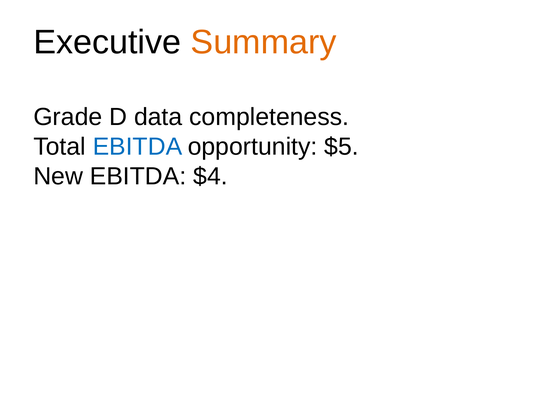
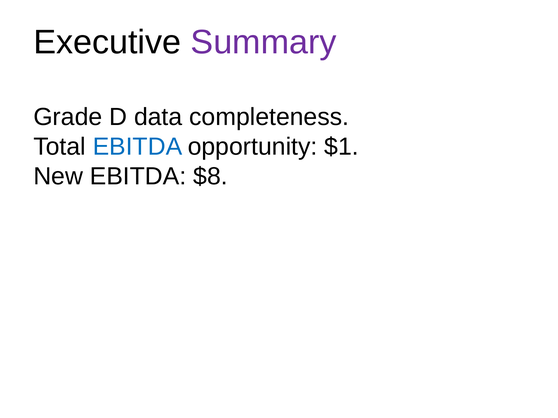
Summary colour: orange -> purple
$5: $5 -> $1
$4: $4 -> $8
